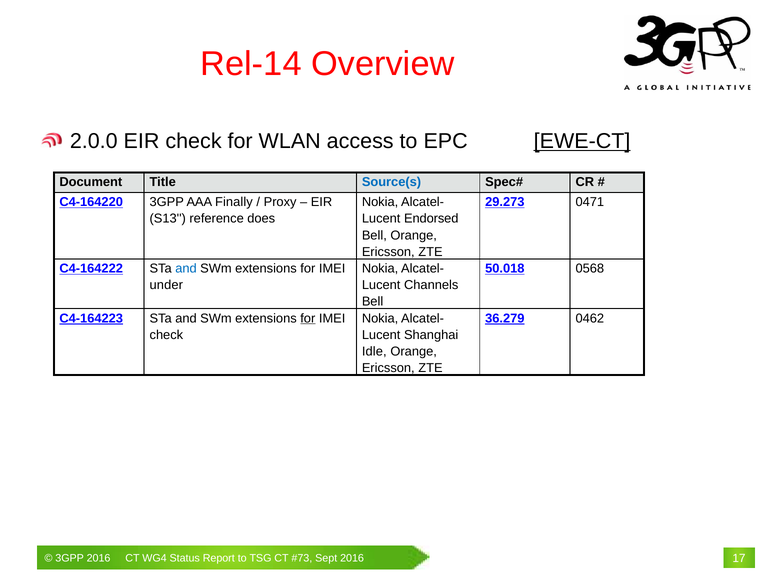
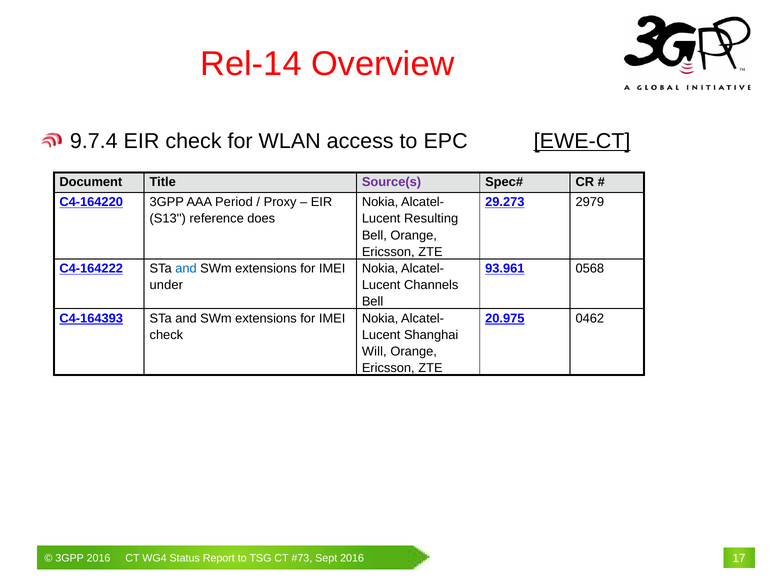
2.0.0: 2.0.0 -> 9.7.4
Source(s colour: blue -> purple
Finally: Finally -> Period
0471: 0471 -> 2979
Endorsed: Endorsed -> Resulting
50.018: 50.018 -> 93.961
C4-164223: C4-164223 -> C4-164393
for at (308, 318) underline: present -> none
36.279: 36.279 -> 20.975
Idle: Idle -> Will
